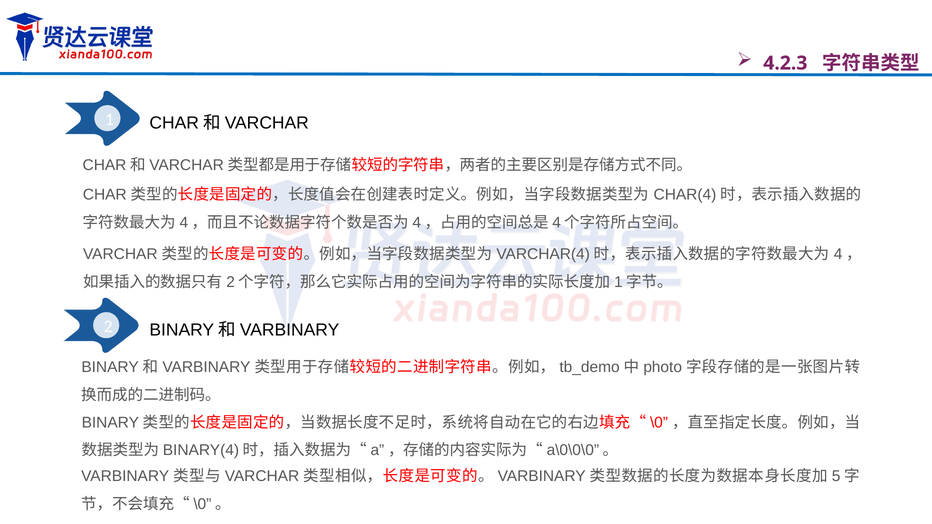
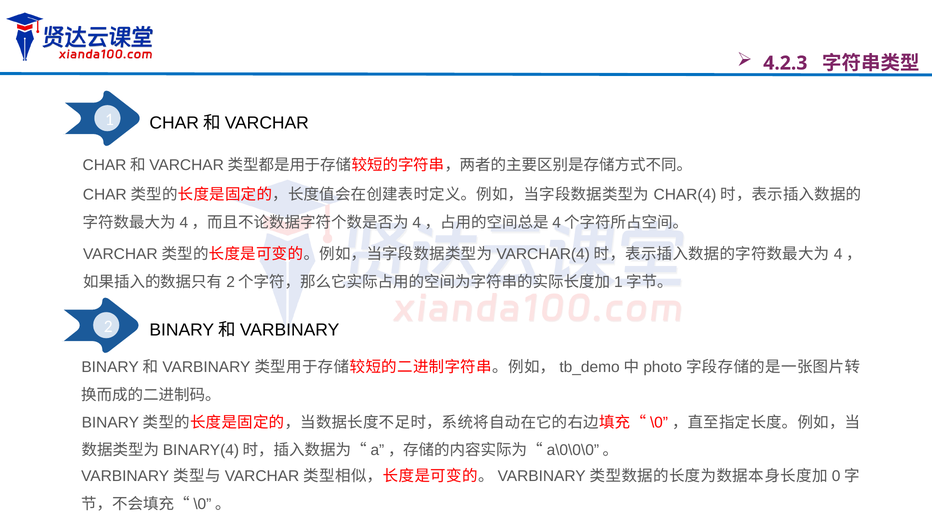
5: 5 -> 0
